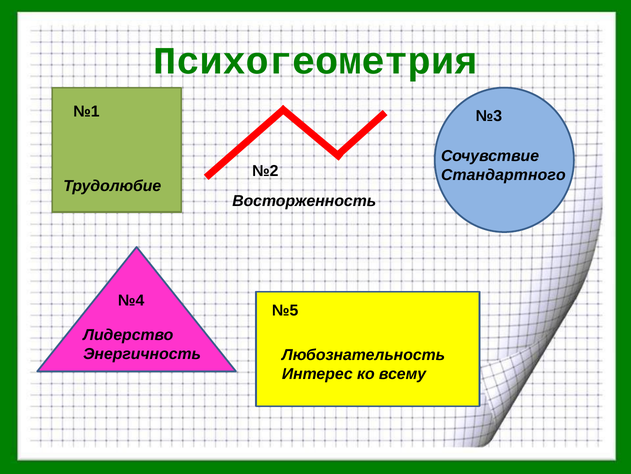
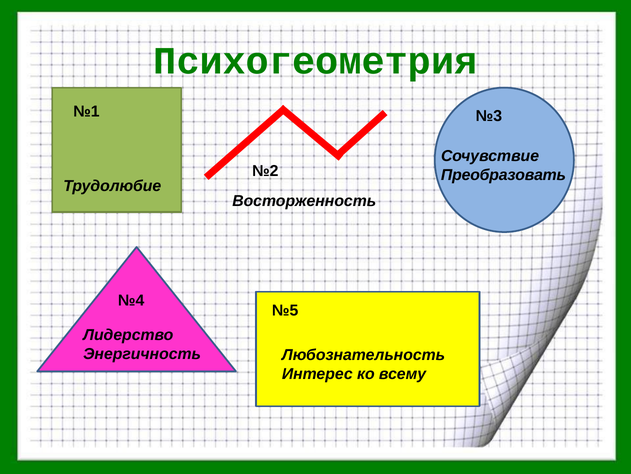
Стандартного: Стандартного -> Преобразовать
